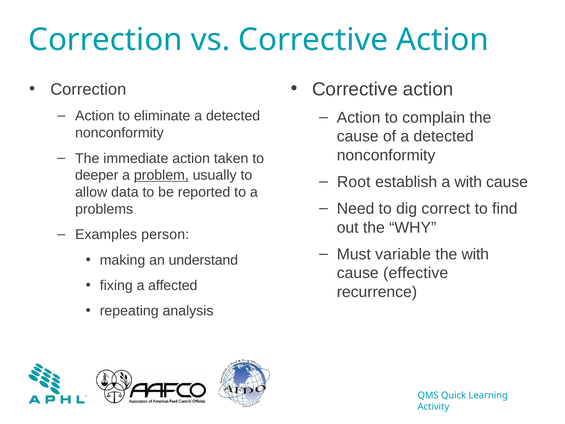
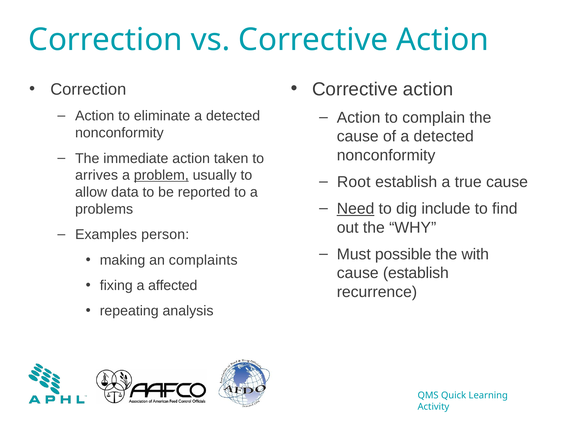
deeper: deeper -> arrives
a with: with -> true
Need underline: none -> present
correct: correct -> include
variable: variable -> possible
understand: understand -> complaints
cause effective: effective -> establish
